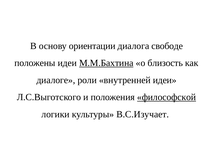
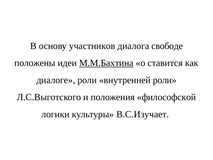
ориентации: ориентации -> участников
близость: близость -> ставится
внутренней идеи: идеи -> роли
философской underline: present -> none
